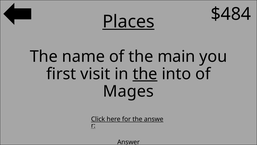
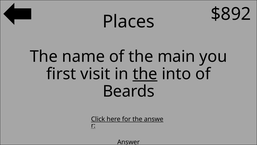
$484: $484 -> $892
Places underline: present -> none
Mages: Mages -> Beards
